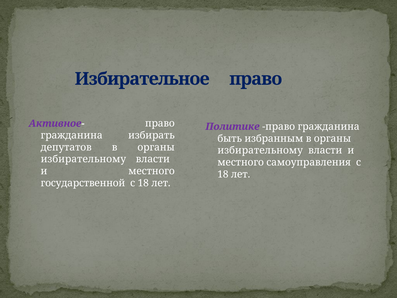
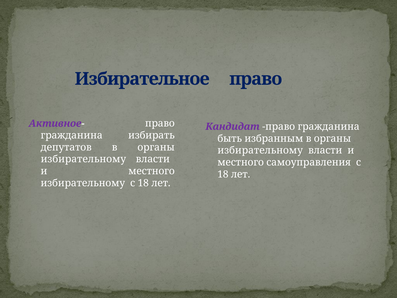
Политике: Политике -> Кандидат
государственной at (83, 183): государственной -> избирательному
